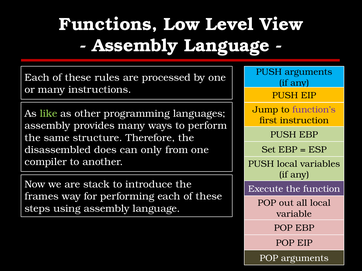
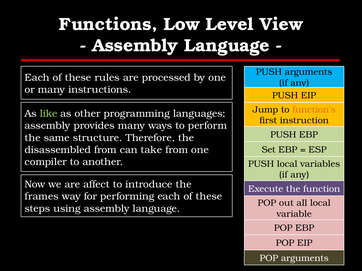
function’s colour: purple -> orange
disassembled does: does -> from
only: only -> take
stack: stack -> affect
